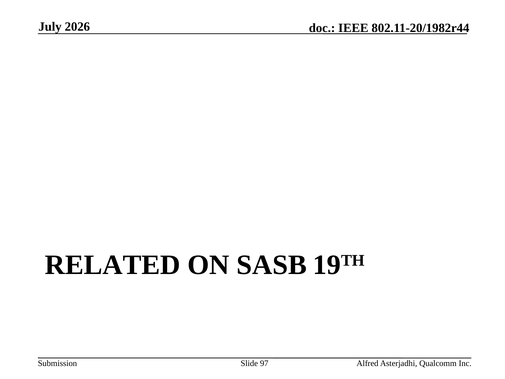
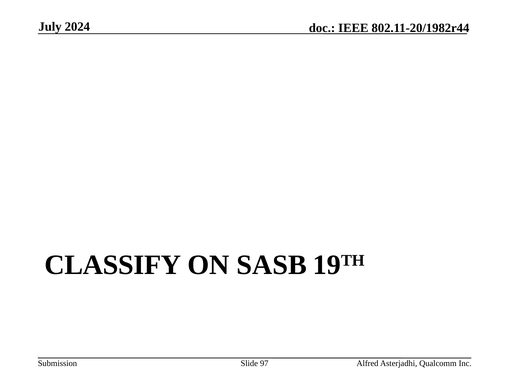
2026: 2026 -> 2024
RELATED: RELATED -> CLASSIFY
